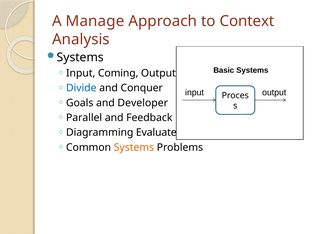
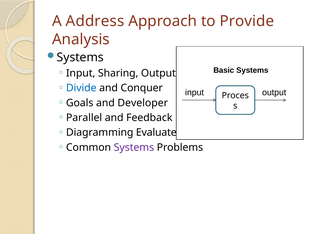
Manage: Manage -> Address
Context: Context -> Provide
Coming: Coming -> Sharing
Systems at (134, 147) colour: orange -> purple
